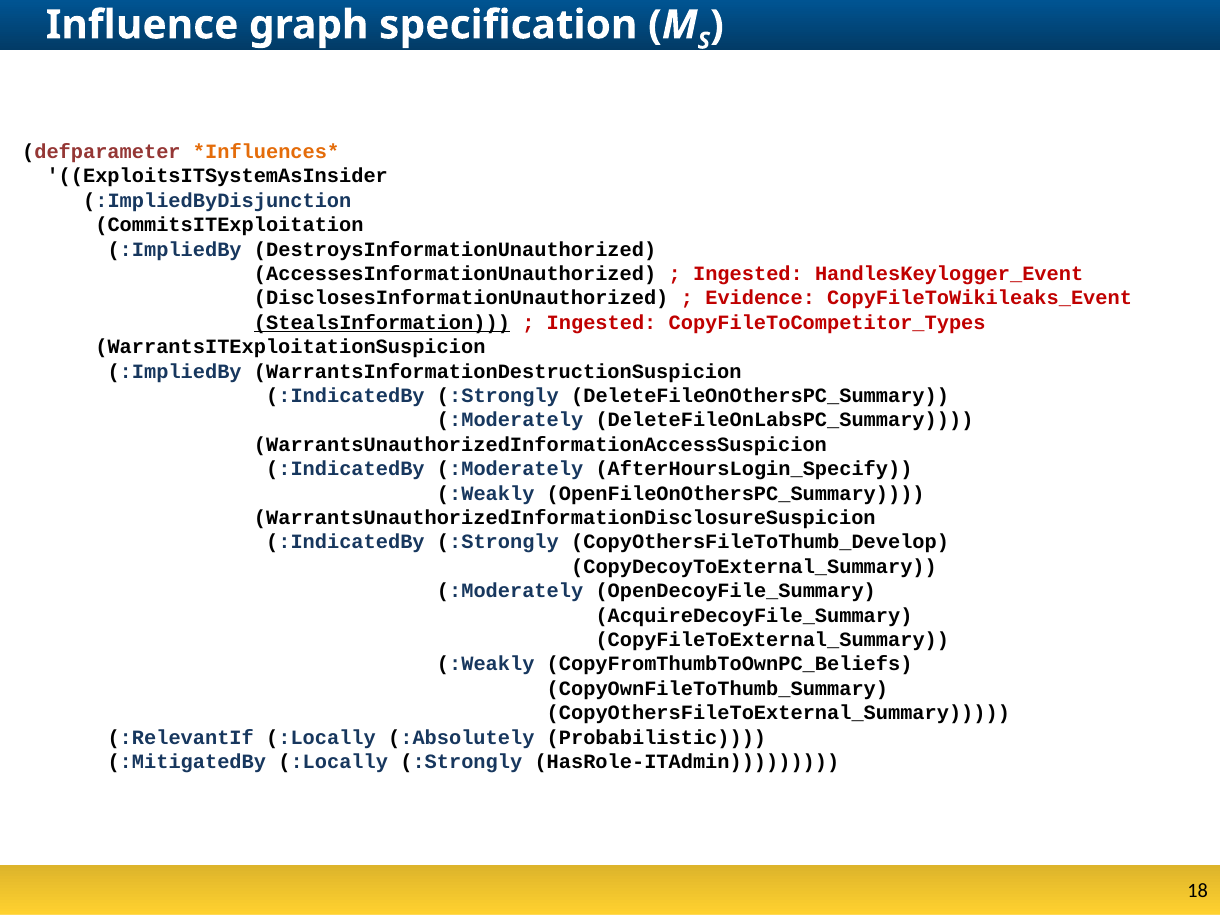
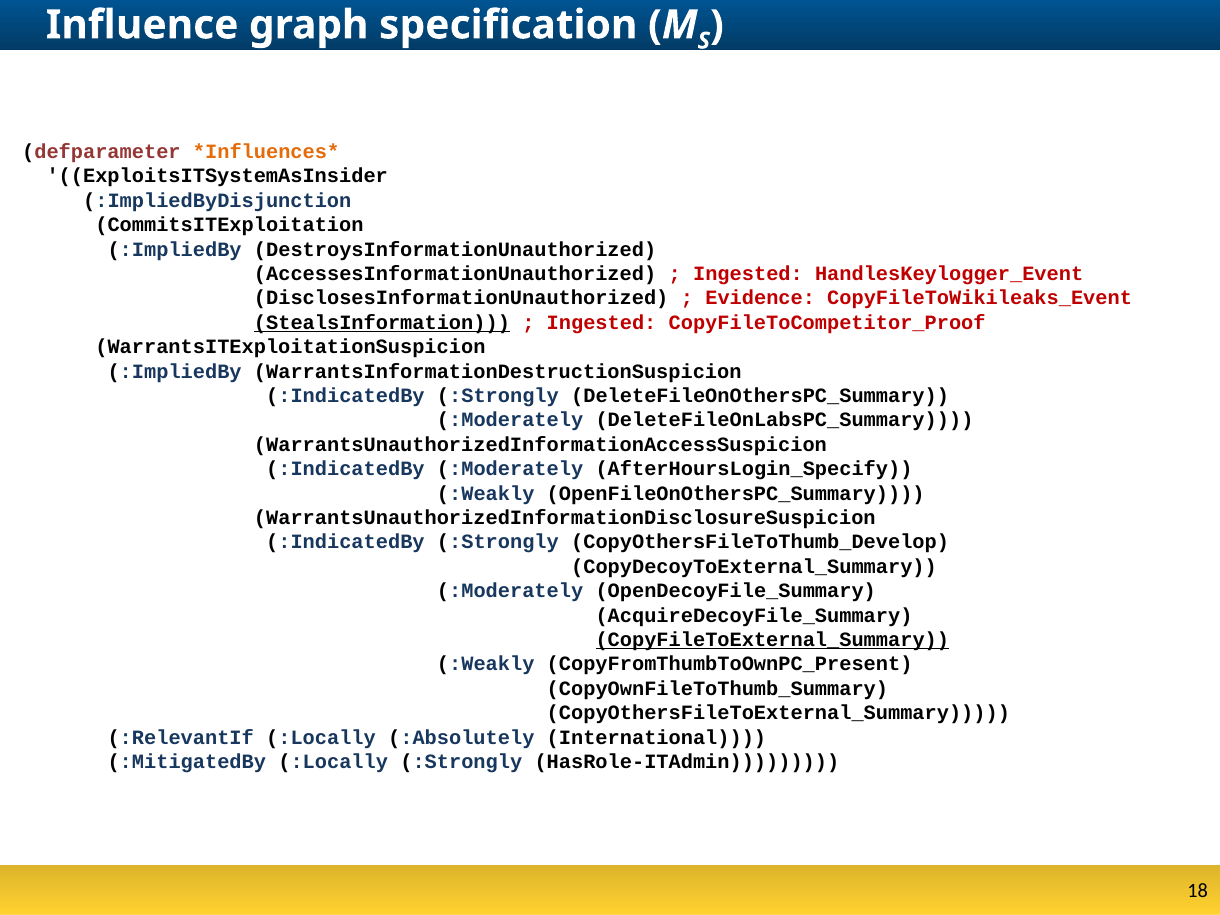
CopyFileToCompetitor_Types: CopyFileToCompetitor_Types -> CopyFileToCompetitor_Proof
CopyFileToExternal_Summary underline: none -> present
CopyFromThumbToOwnPC_Beliefs: CopyFromThumbToOwnPC_Beliefs -> CopyFromThumbToOwnPC_Present
Probabilistic: Probabilistic -> International
